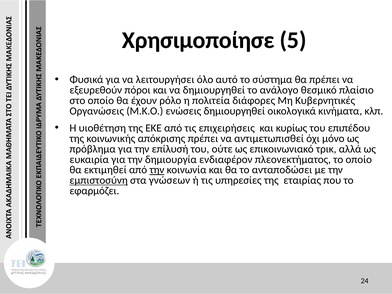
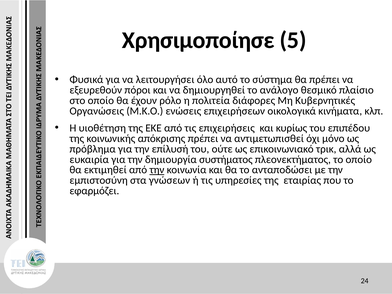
ενώσεις δημιουργηθεί: δημιουργηθεί -> επιχειρήσεων
ενδιαφέρον: ενδιαφέρον -> συστήματος
εμπιστοσύνη underline: present -> none
